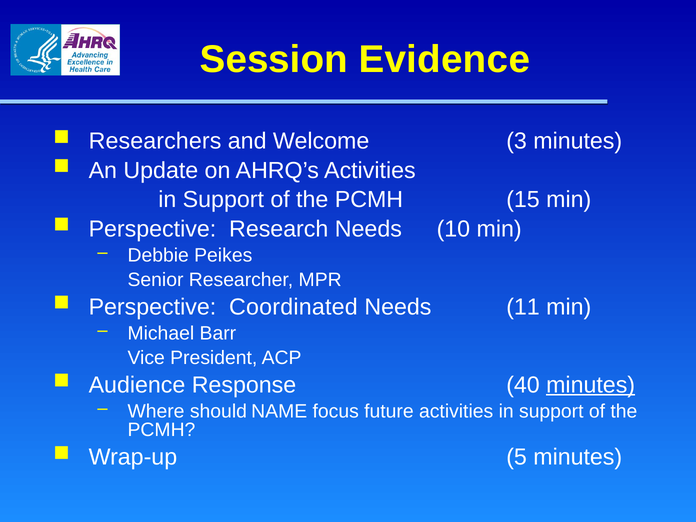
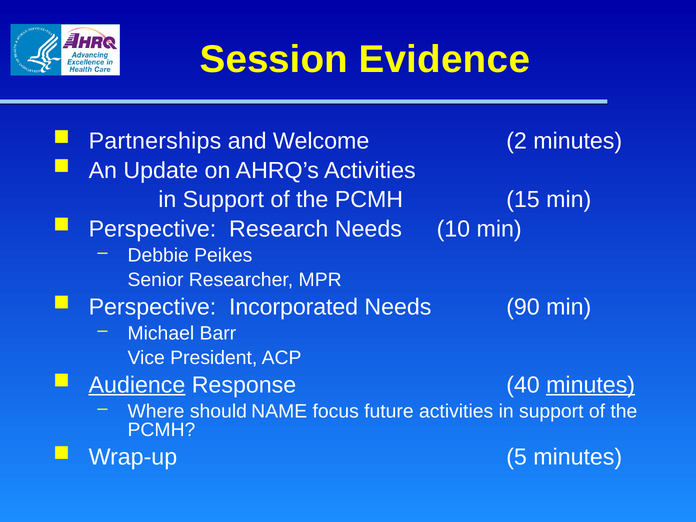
Researchers: Researchers -> Partnerships
3: 3 -> 2
Coordinated: Coordinated -> Incorporated
11: 11 -> 90
Audience underline: none -> present
